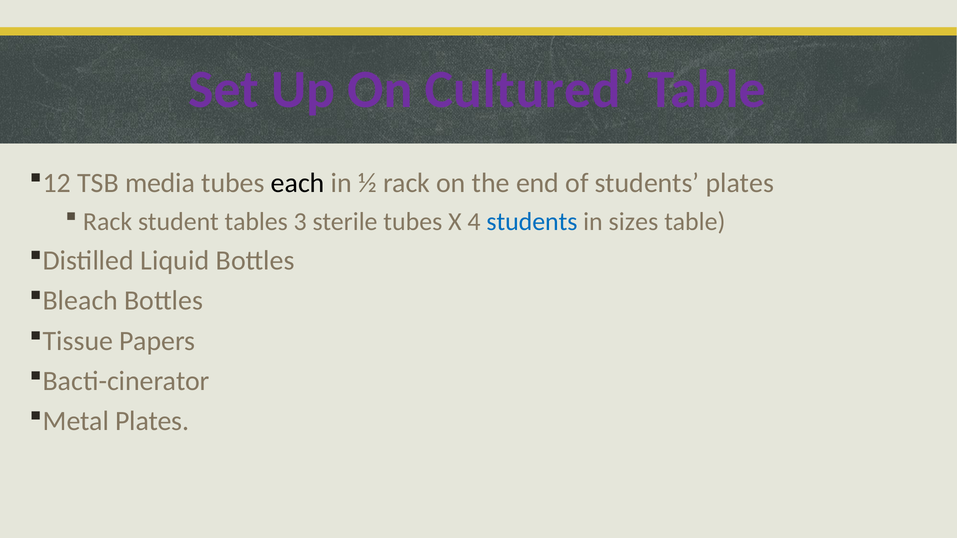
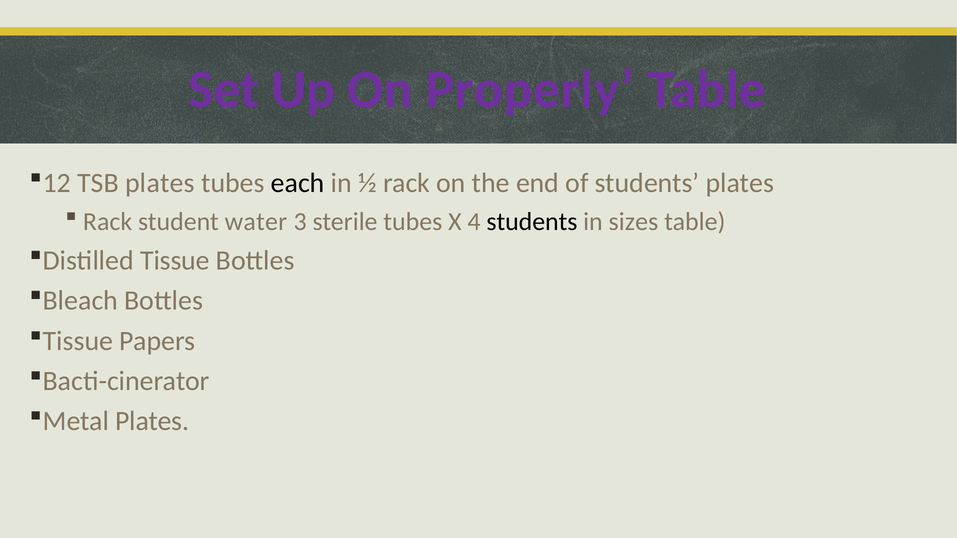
Cultured: Cultured -> Properly
TSB media: media -> plates
tables: tables -> water
students at (532, 222) colour: blue -> black
Distilled Liquid: Liquid -> Tissue
